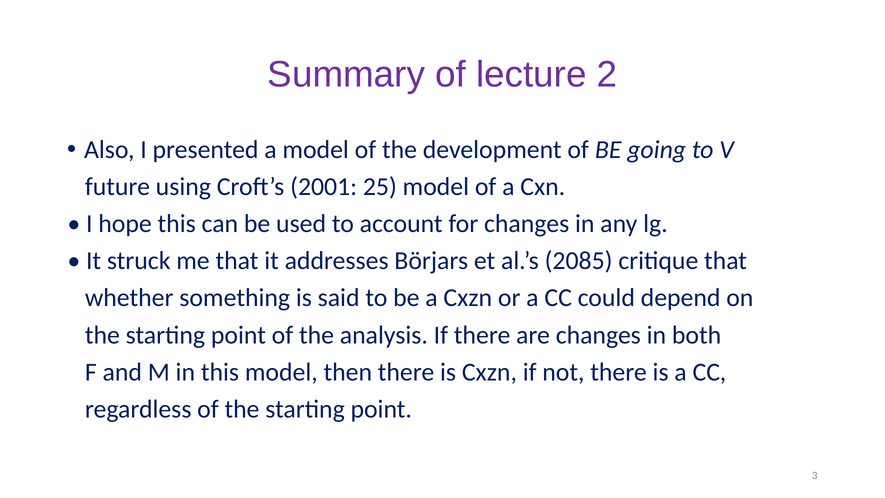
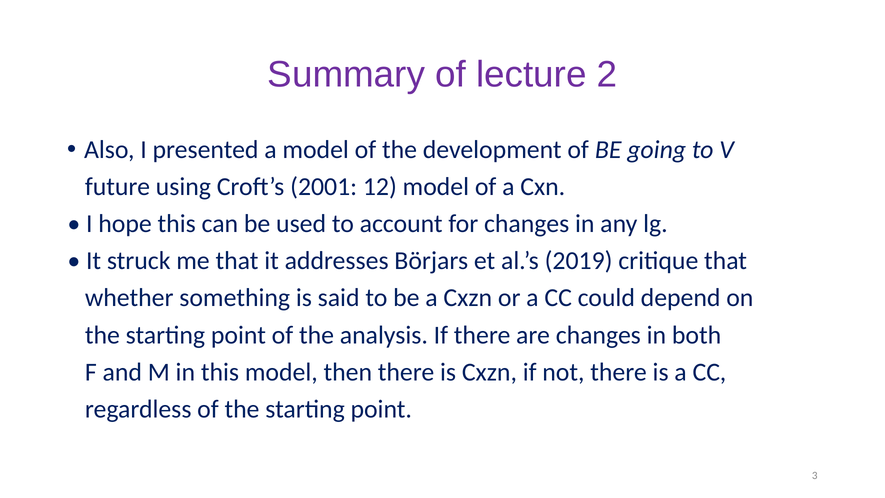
25: 25 -> 12
2085: 2085 -> 2019
